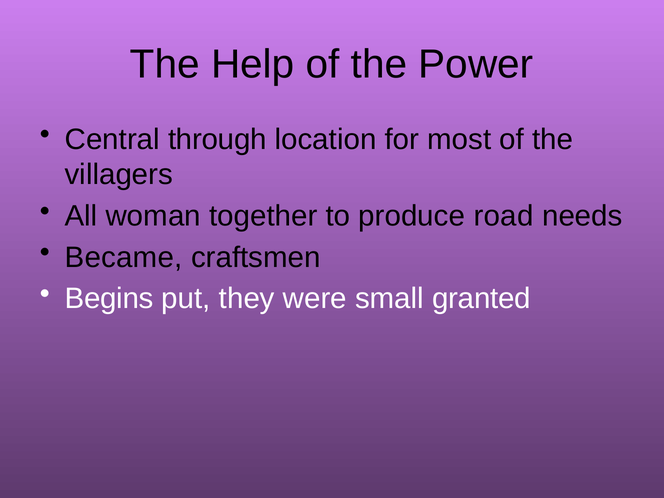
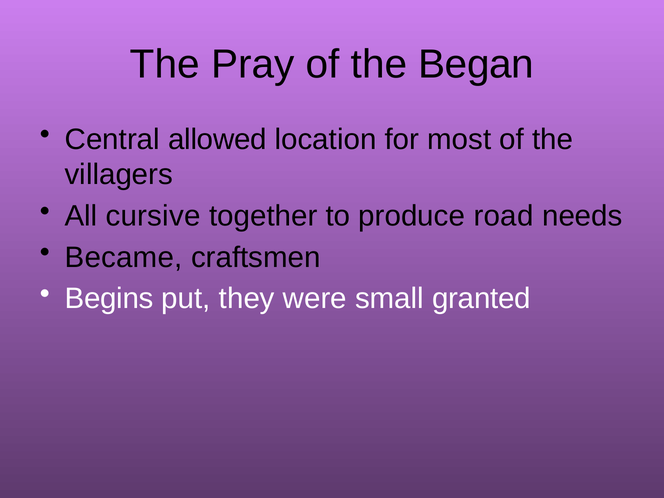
Help: Help -> Pray
Power: Power -> Began
through: through -> allowed
woman: woman -> cursive
